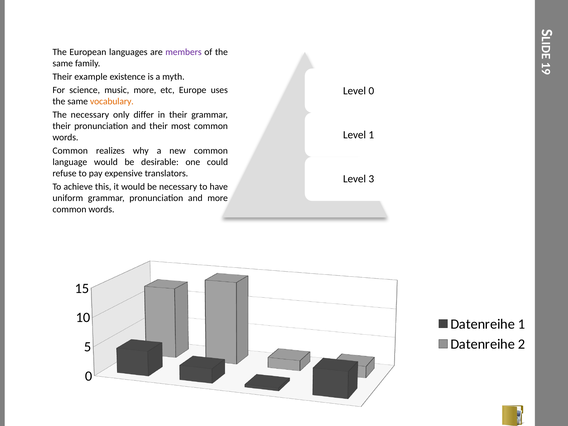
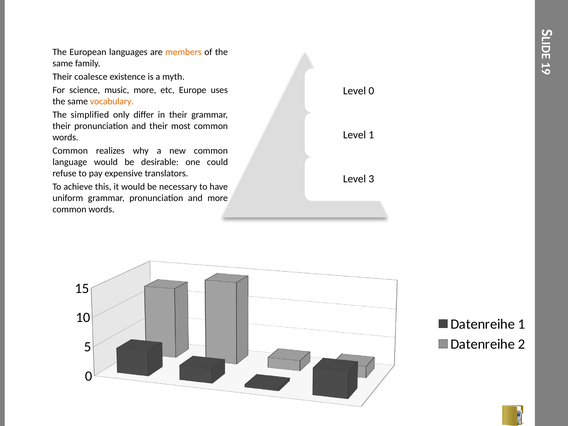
members colour: purple -> orange
example: example -> coalesce
The necessary: necessary -> simplified
